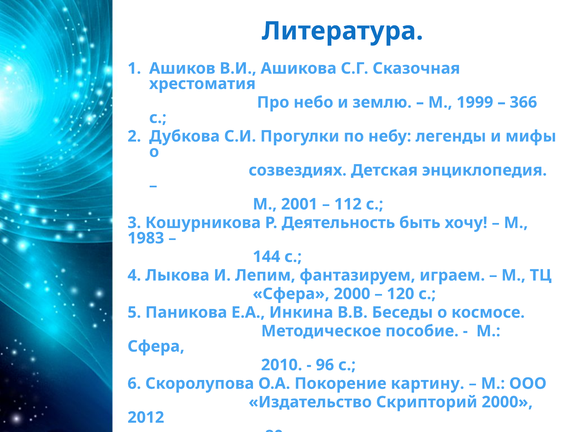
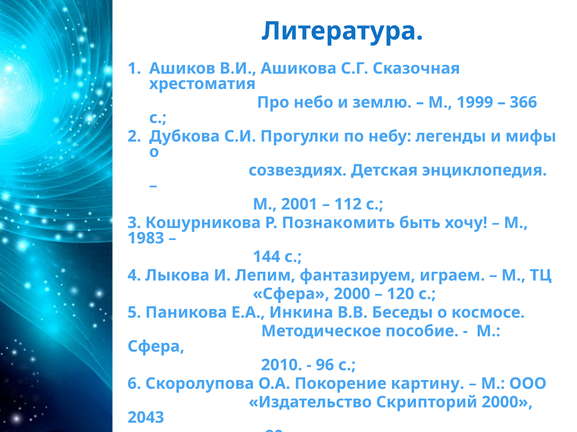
Деятельность: Деятельность -> Познакомить
2012: 2012 -> 2043
